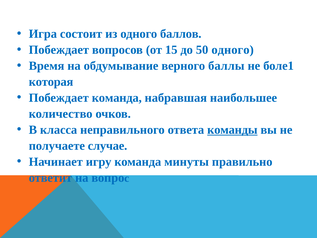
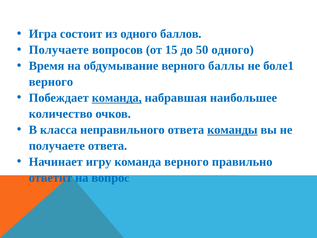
Побеждает at (59, 50): Побеждает -> Получаете
которая at (51, 82): которая -> верного
команда at (117, 98) underline: none -> present
получаете случае: случае -> ответа
команда минуты: минуты -> верного
